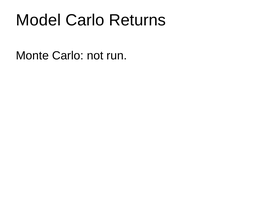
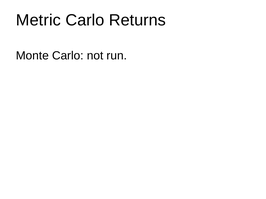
Model: Model -> Metric
